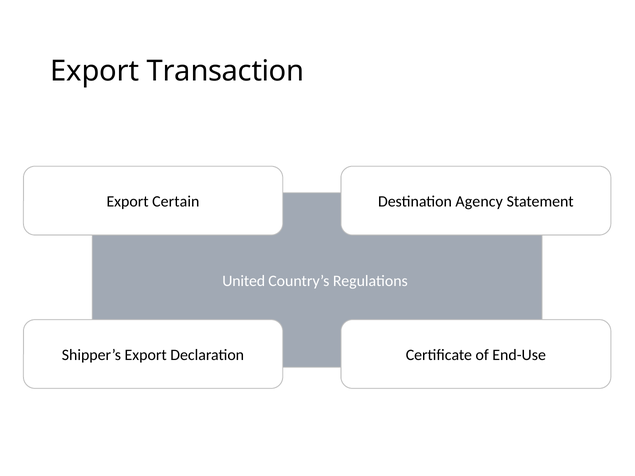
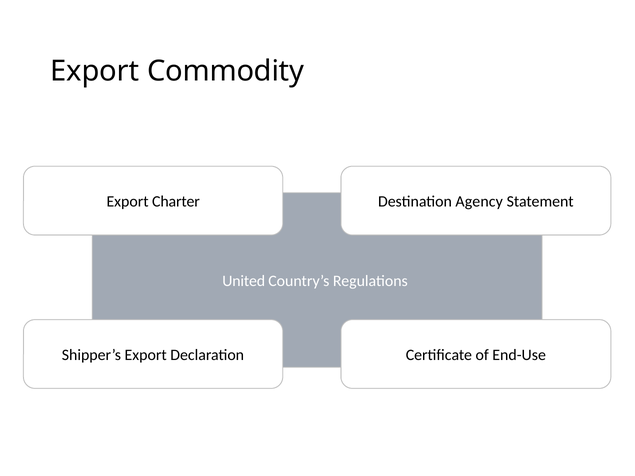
Transaction: Transaction -> Commodity
Certain: Certain -> Charter
